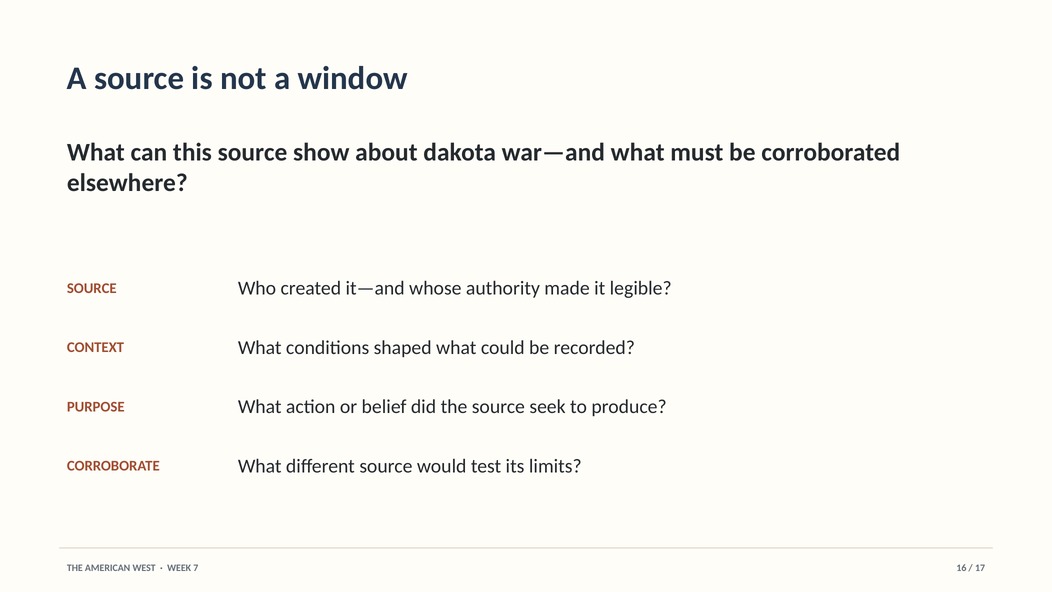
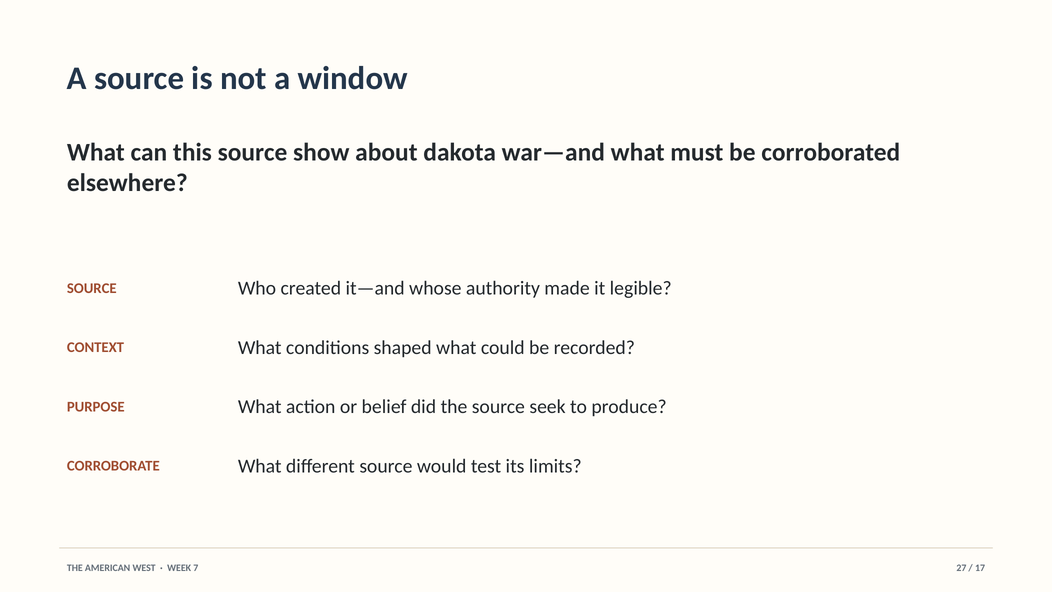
16: 16 -> 27
